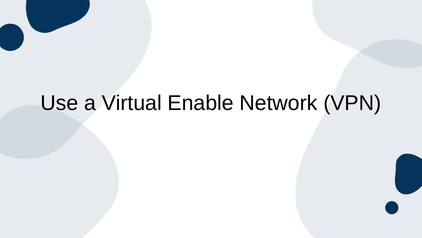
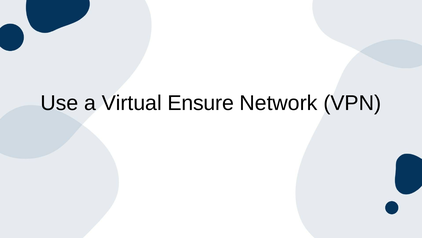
Enable: Enable -> Ensure
